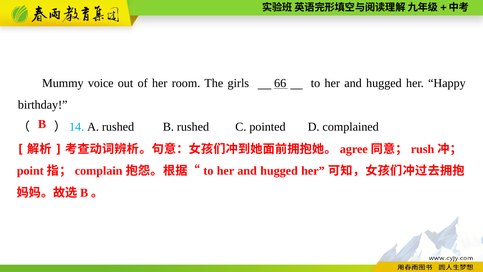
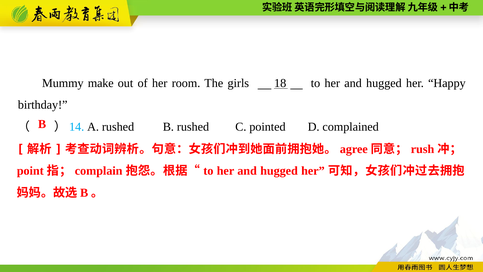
voice: voice -> make
66: 66 -> 18
